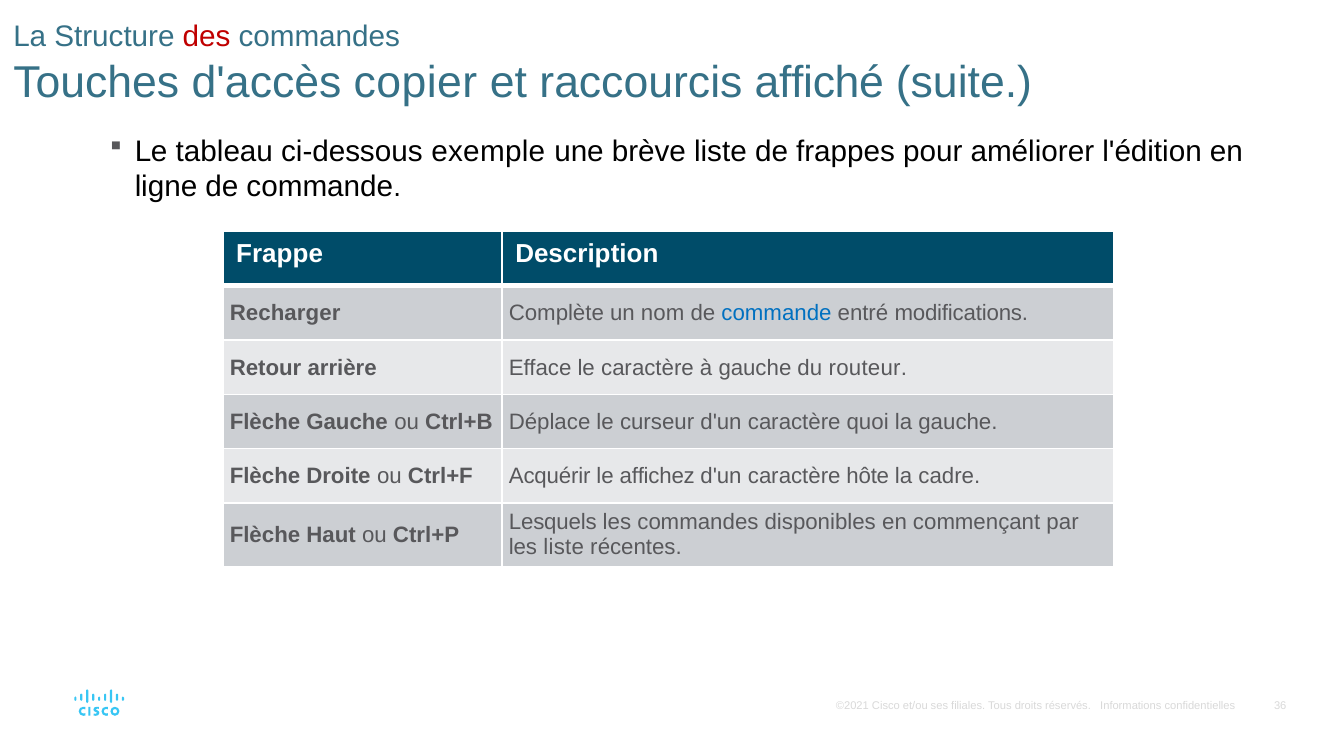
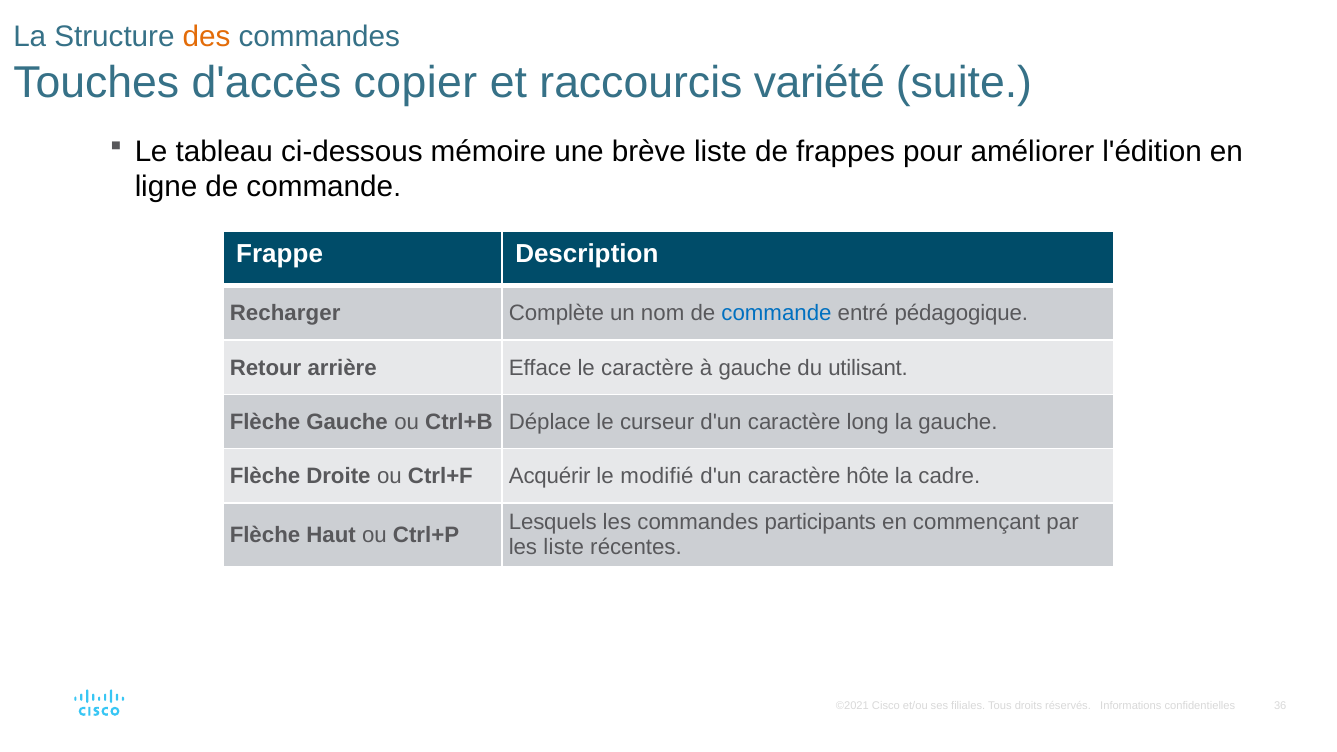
des colour: red -> orange
affiché: affiché -> variété
exemple: exemple -> mémoire
modifications: modifications -> pédagogique
routeur: routeur -> utilisant
quoi: quoi -> long
affichez: affichez -> modifié
disponibles: disponibles -> participants
